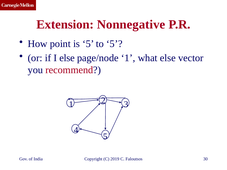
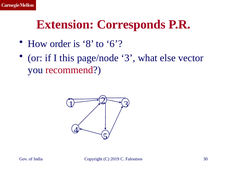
Nonnegative: Nonnegative -> Corresponds
point: point -> order
is 5: 5 -> 8
to 5: 5 -> 6
I else: else -> this
page/node 1: 1 -> 3
